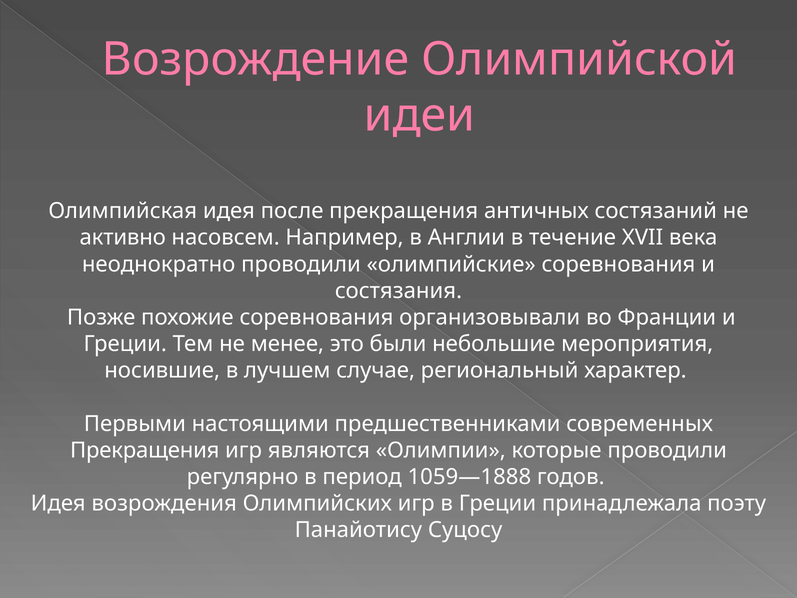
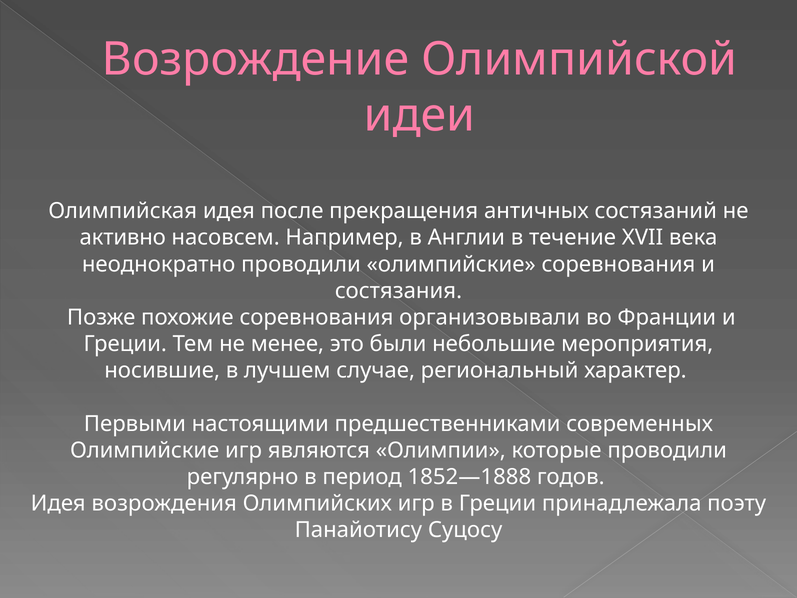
Прекращения at (145, 450): Прекращения -> Олимпийские
1059—1888: 1059—1888 -> 1852—1888
